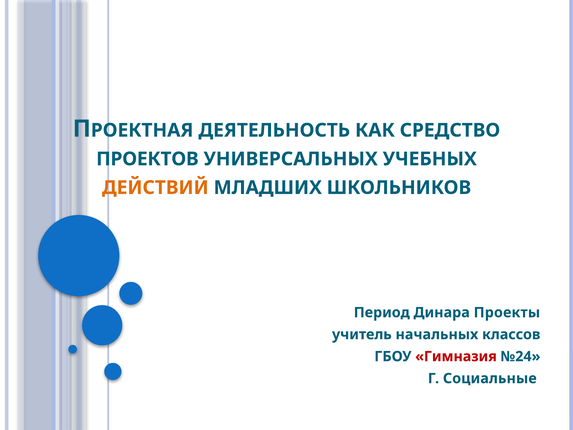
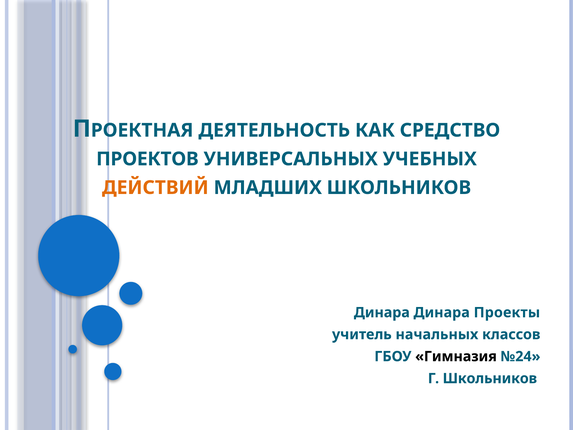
Период at (382, 312): Период -> Динара
Гимназия colour: red -> black
Г Социальные: Социальные -> Школьников
